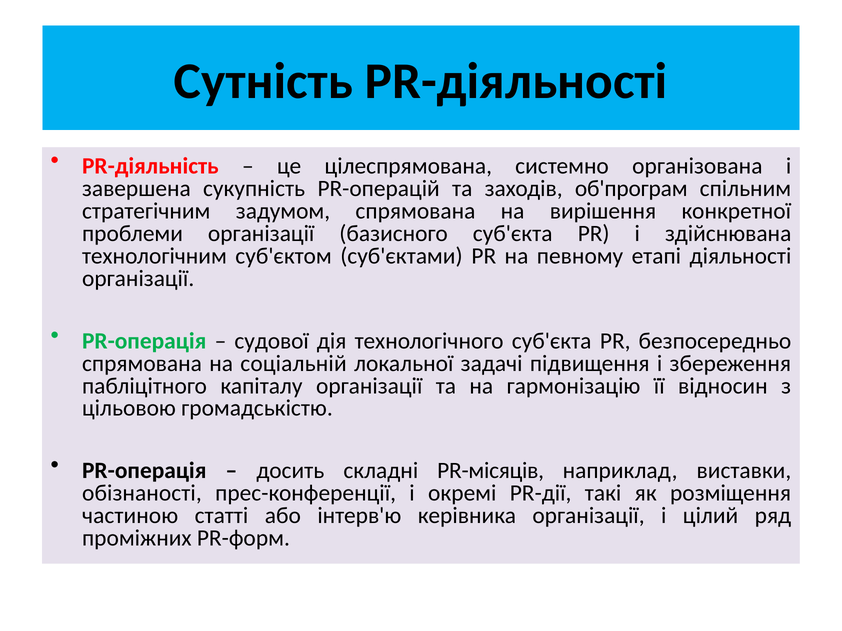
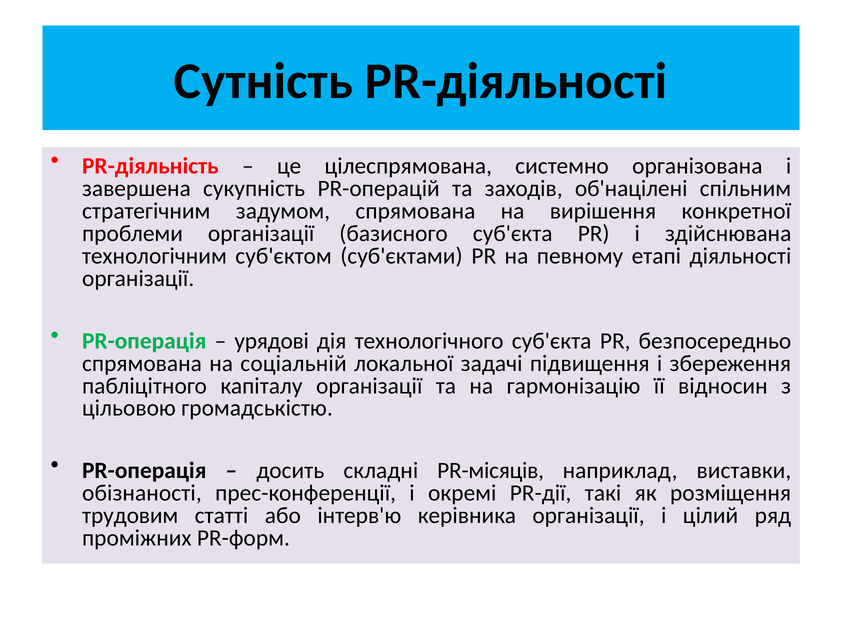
об'програм: об'програм -> об'націлені
судової: судової -> урядові
частиною: частиною -> трудовим
